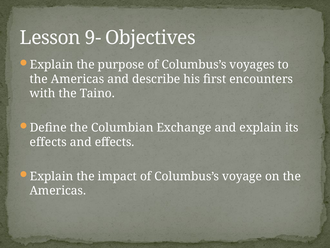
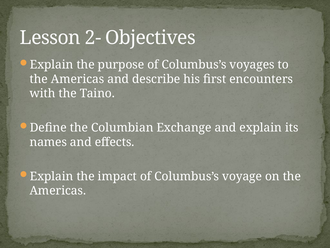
9-: 9- -> 2-
effects at (48, 142): effects -> names
